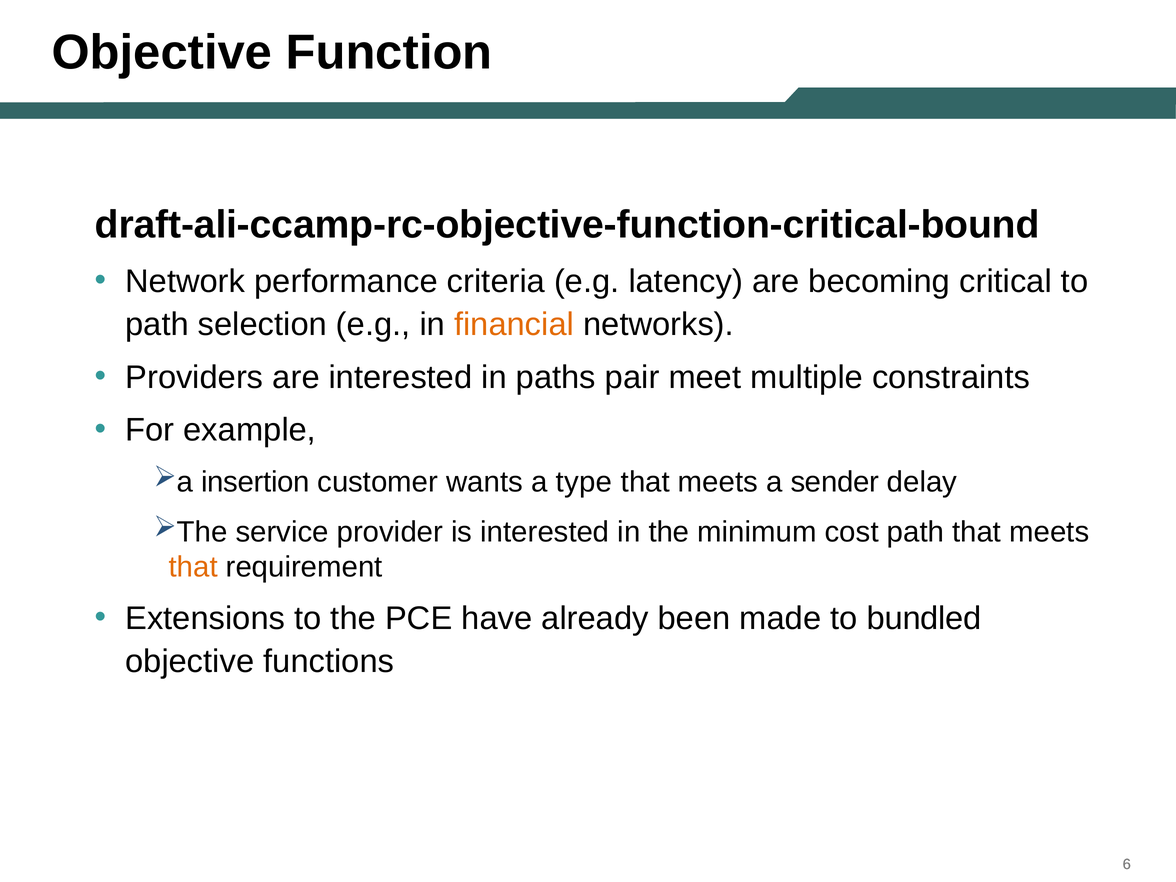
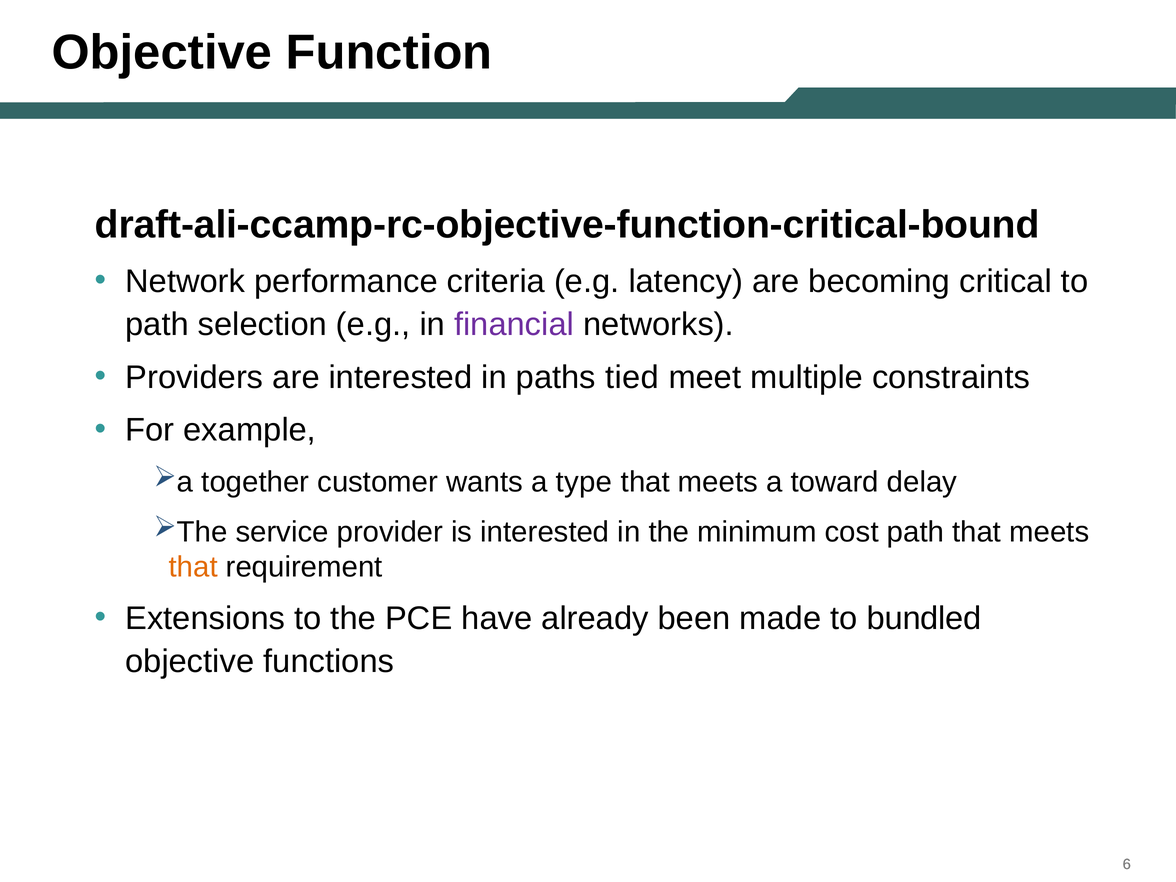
financial colour: orange -> purple
pair: pair -> tied
insertion: insertion -> together
sender: sender -> toward
